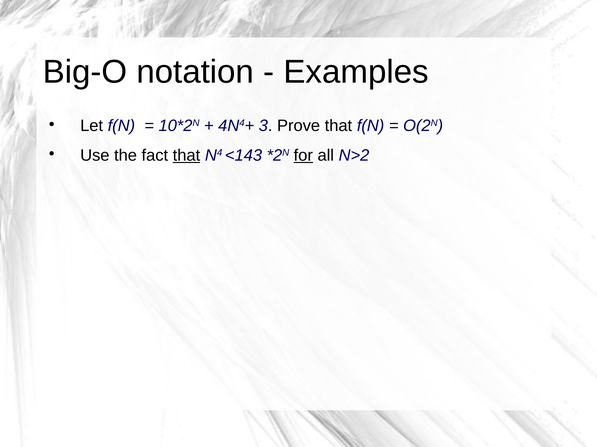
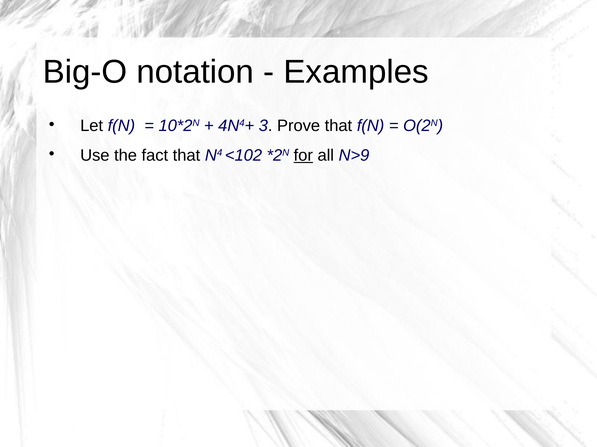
that at (186, 155) underline: present -> none
<143: <143 -> <102
N>2: N>2 -> N>9
